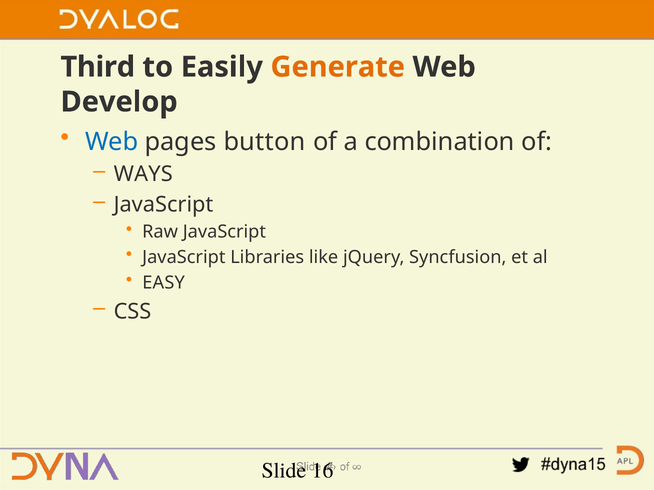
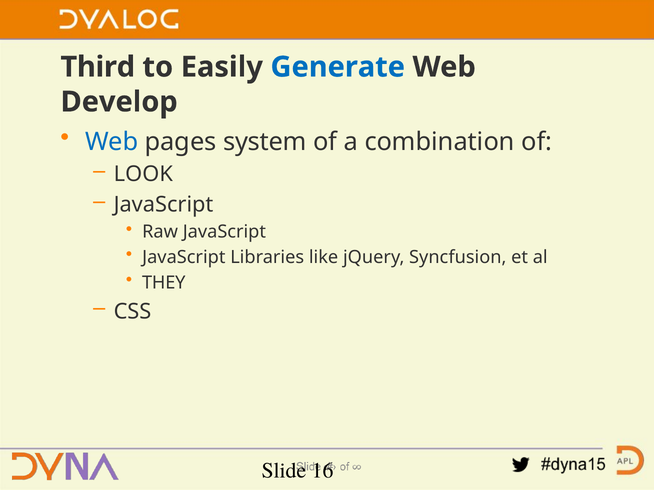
Generate colour: orange -> blue
button: button -> system
WAYS: WAYS -> LOOK
EASY: EASY -> THEY
